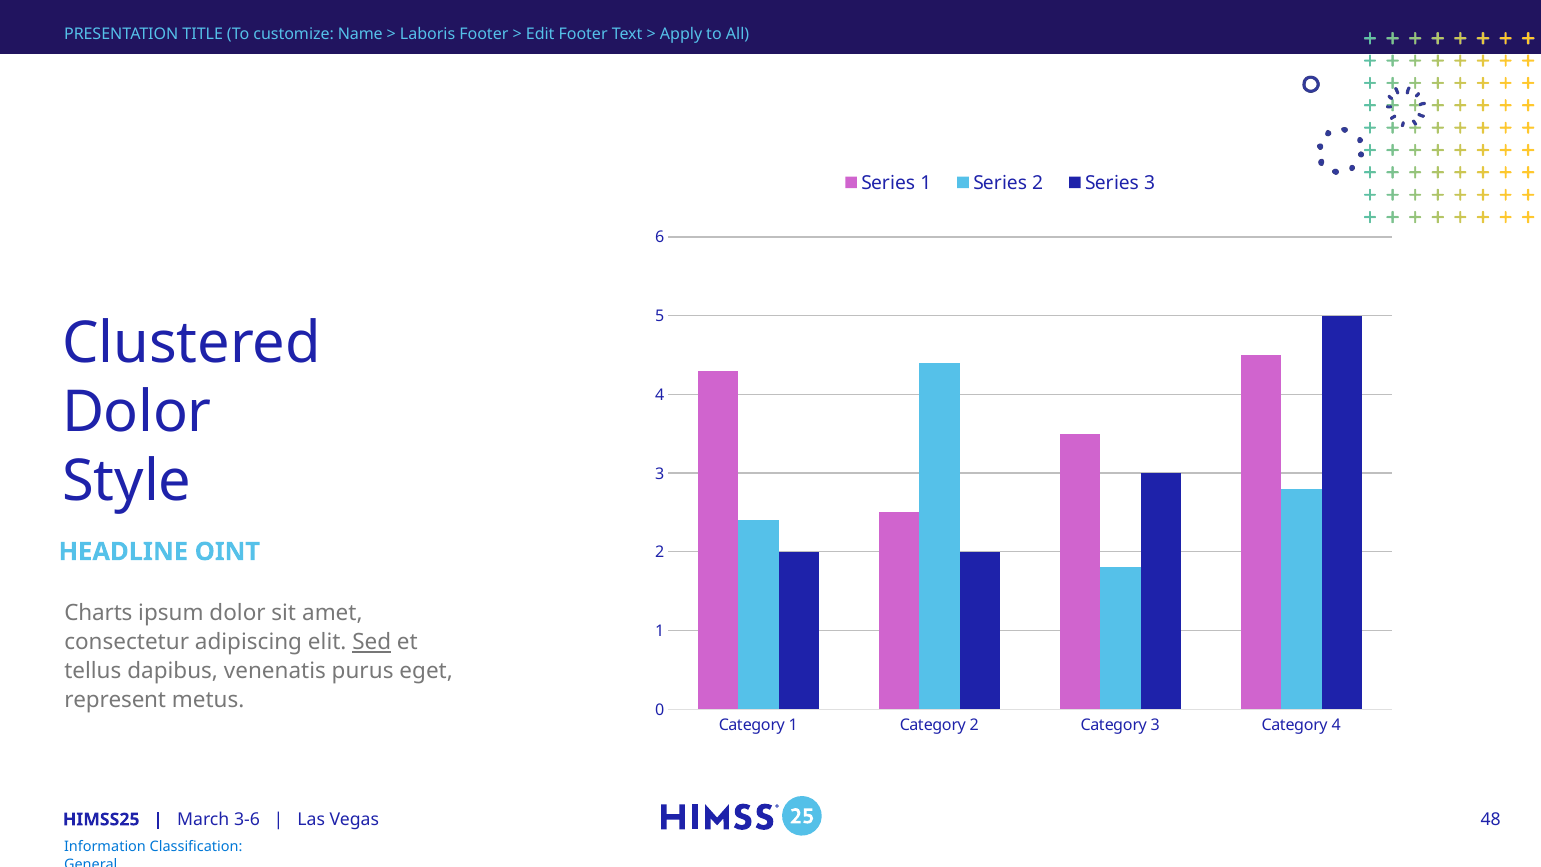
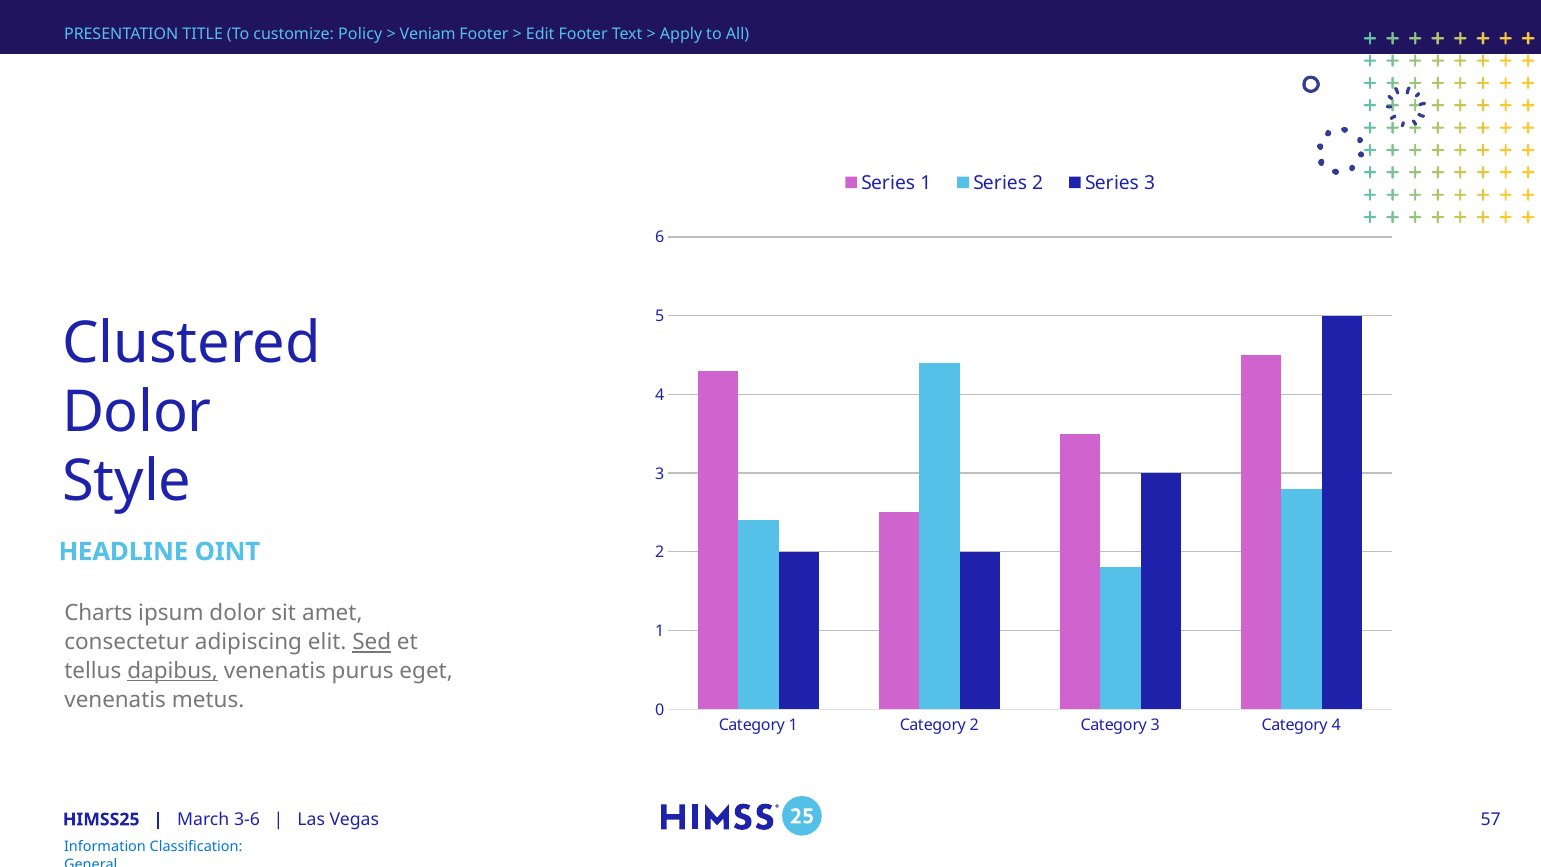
Name: Name -> Policy
Laboris: Laboris -> Veniam
dapibus underline: none -> present
represent at (115, 700): represent -> venenatis
48: 48 -> 57
